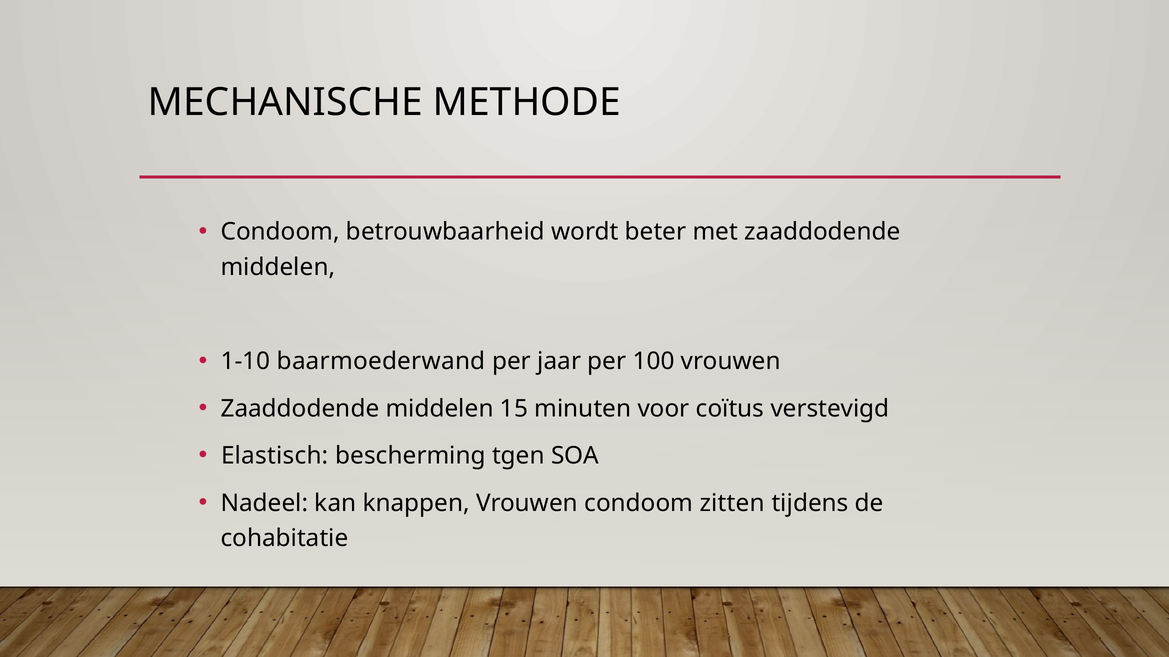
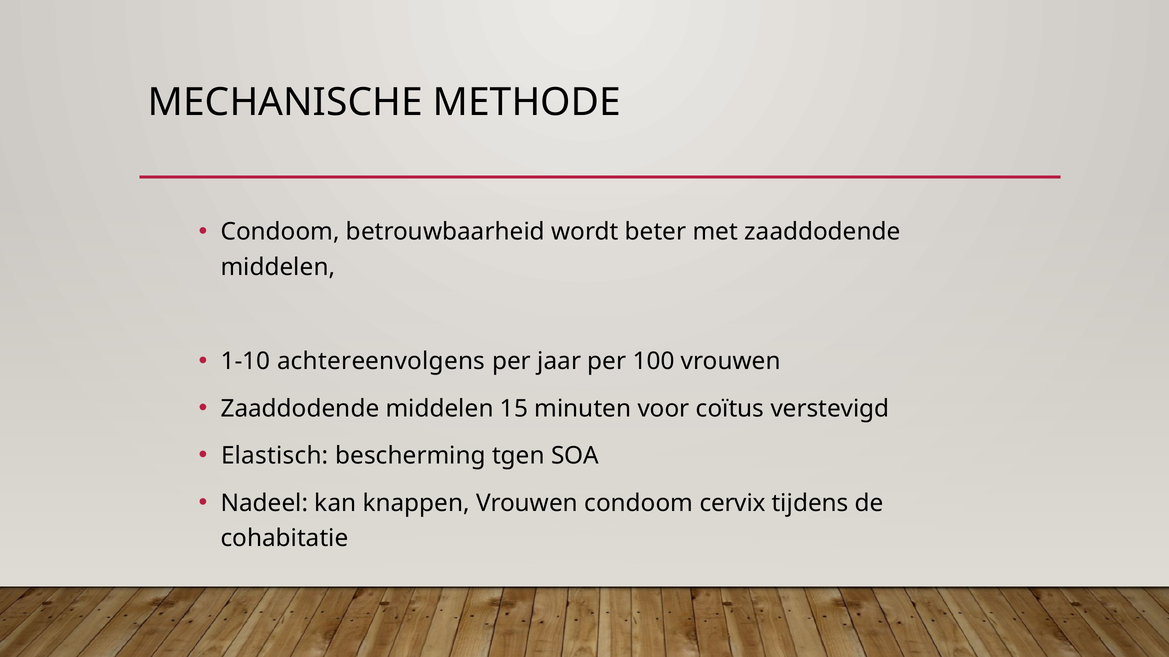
baarmoederwand: baarmoederwand -> achtereenvolgens
zitten: zitten -> cervix
